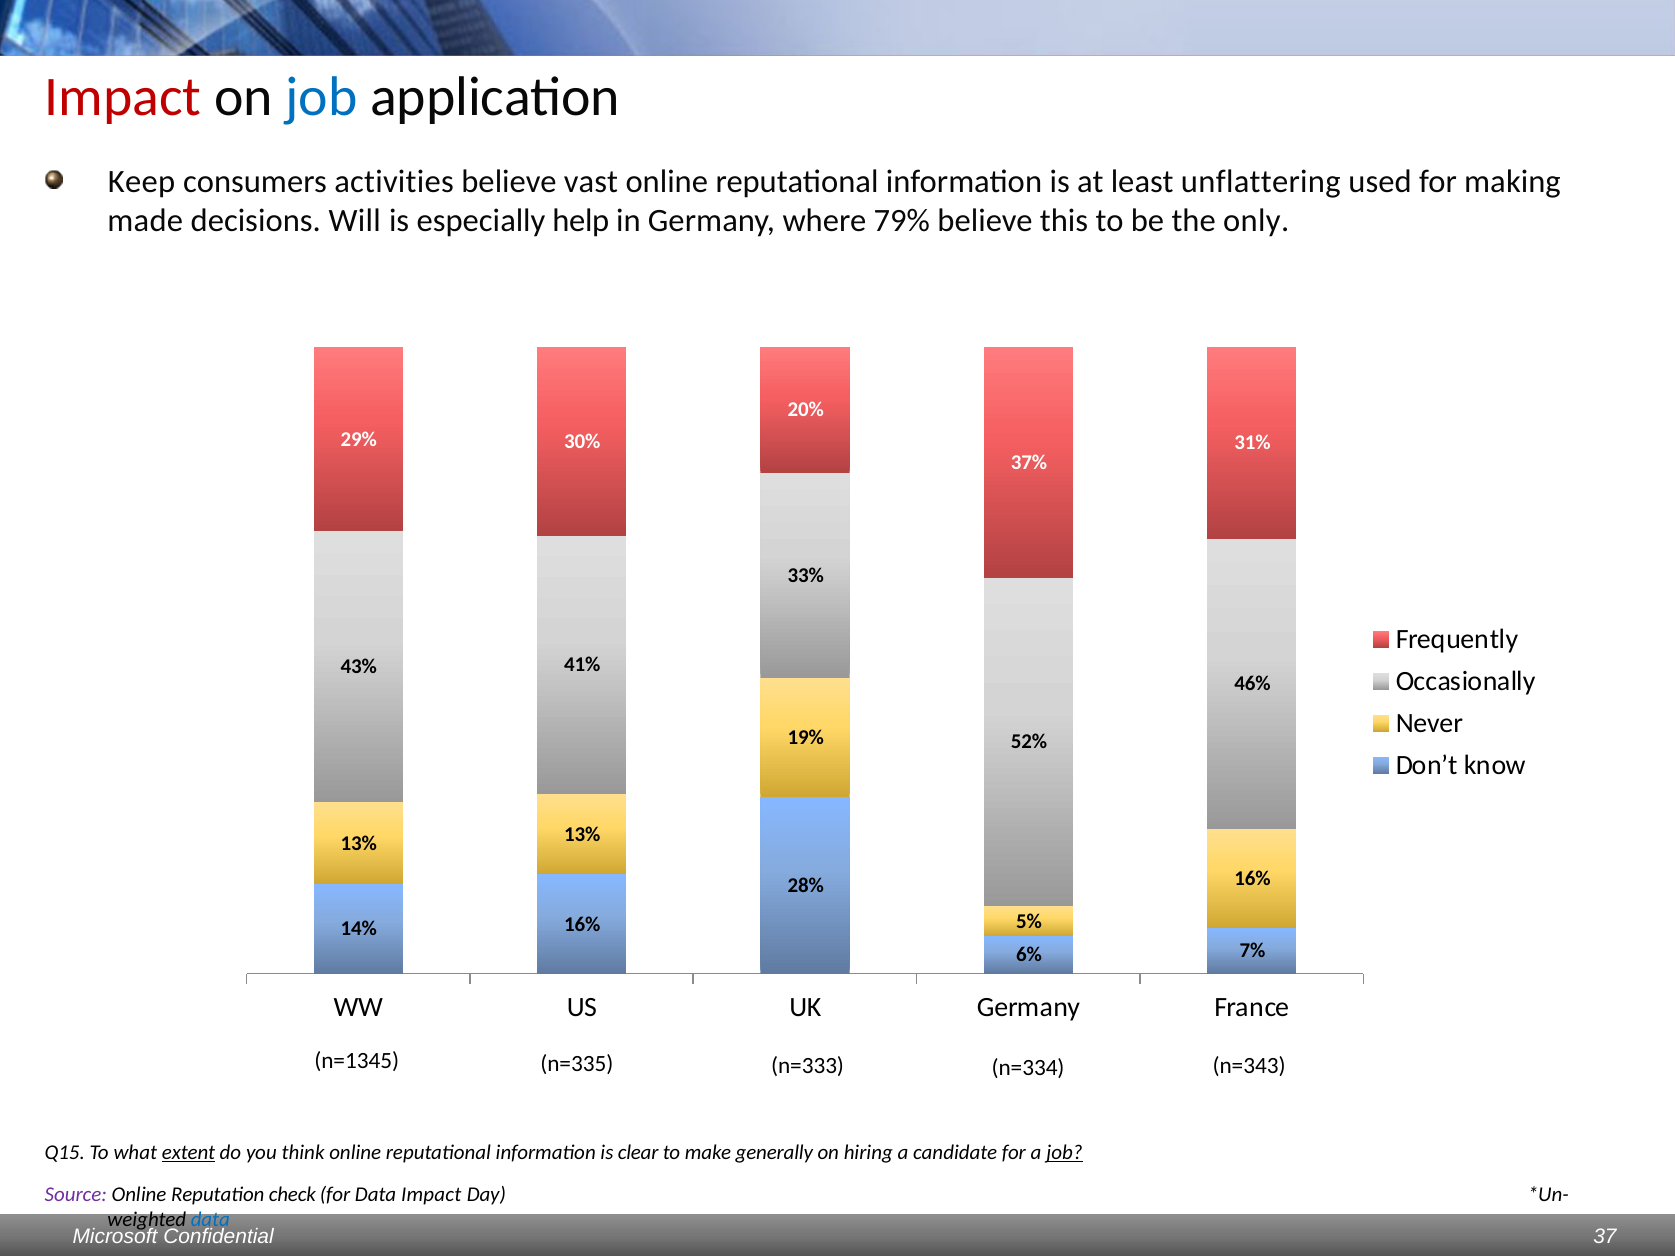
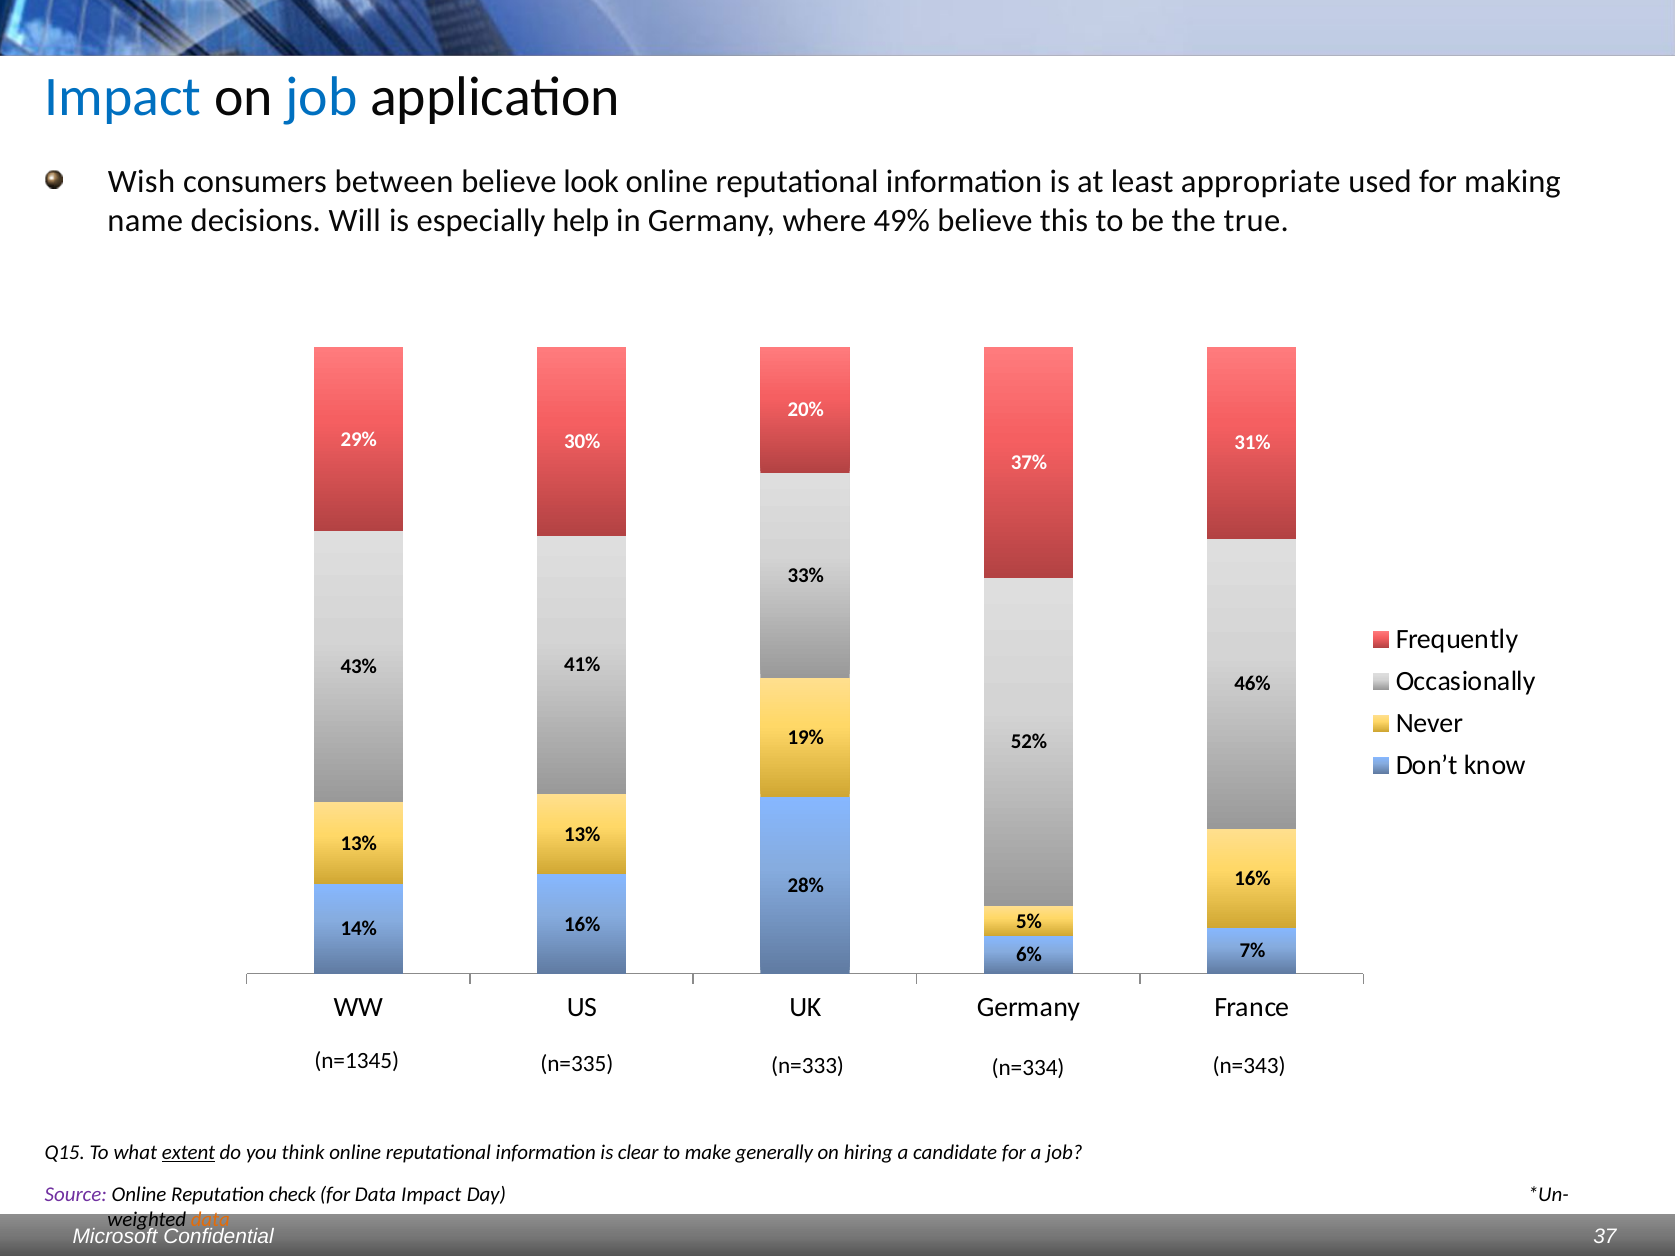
Impact at (123, 97) colour: red -> blue
Keep: Keep -> Wish
activities: activities -> between
vast: vast -> look
unflattering: unflattering -> appropriate
made: made -> name
79%: 79% -> 49%
only: only -> true
job at (1064, 1153) underline: present -> none
data at (210, 1220) colour: blue -> orange
